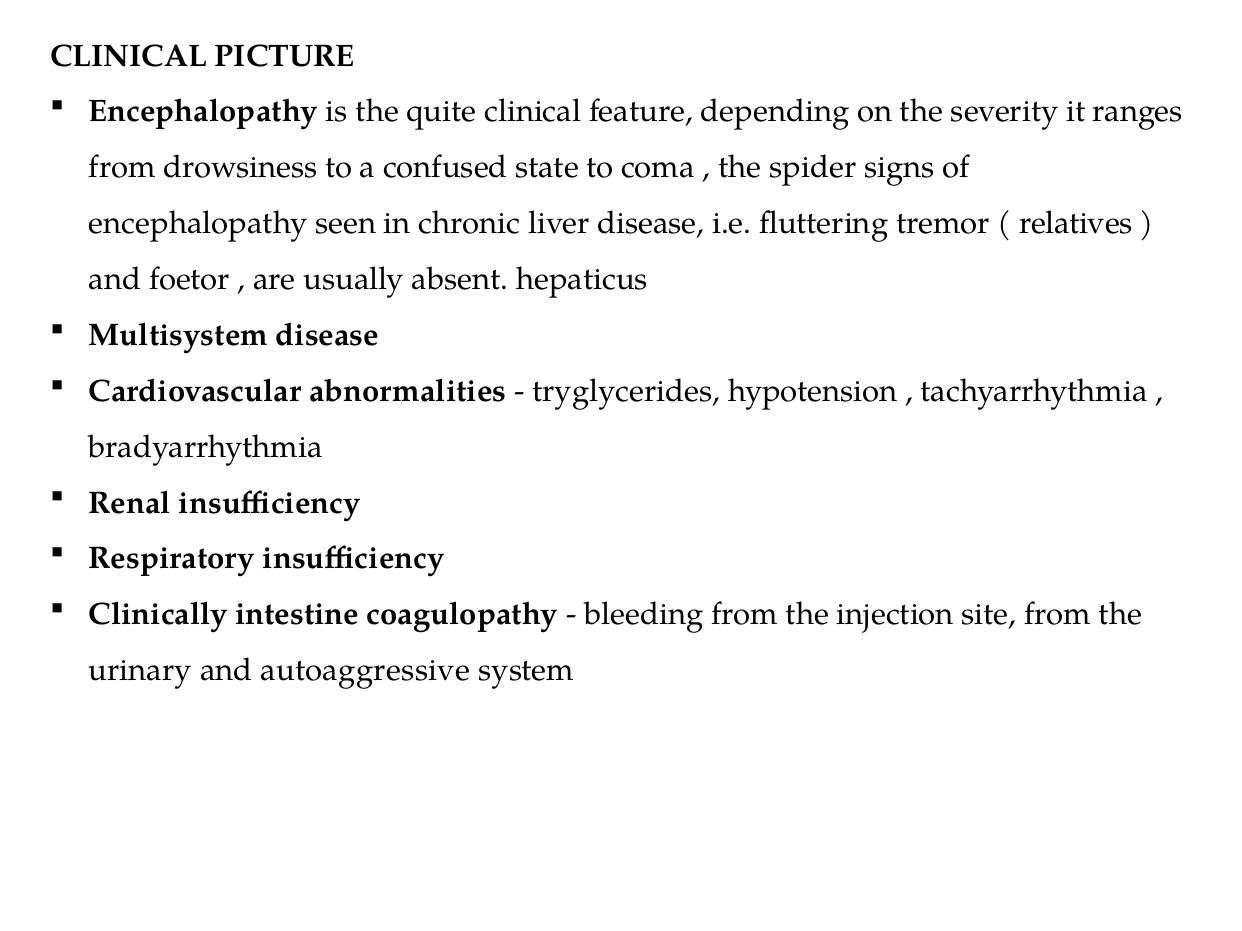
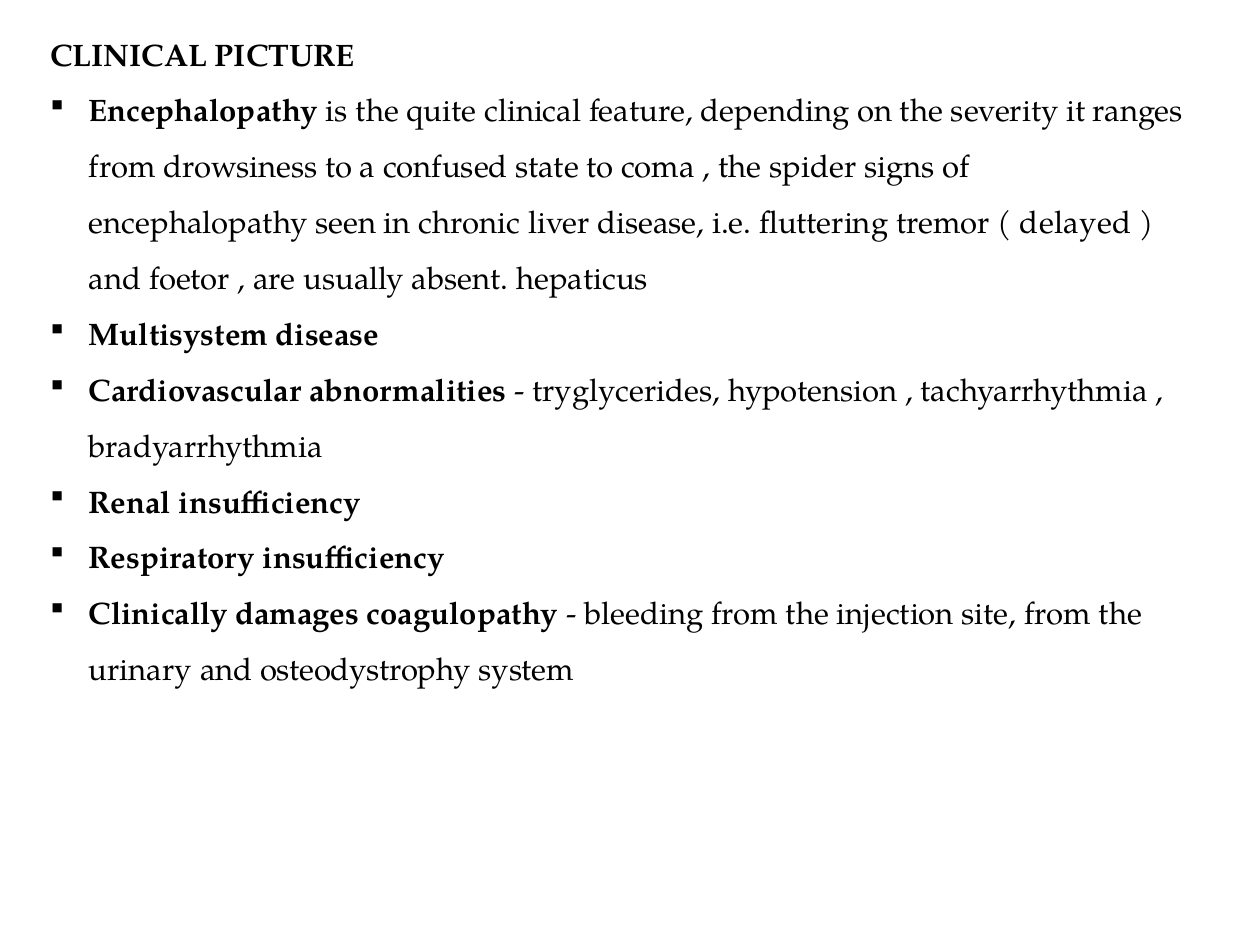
relatives: relatives -> delayed
intestine: intestine -> damages
autoaggressive: autoaggressive -> osteodystrophy
